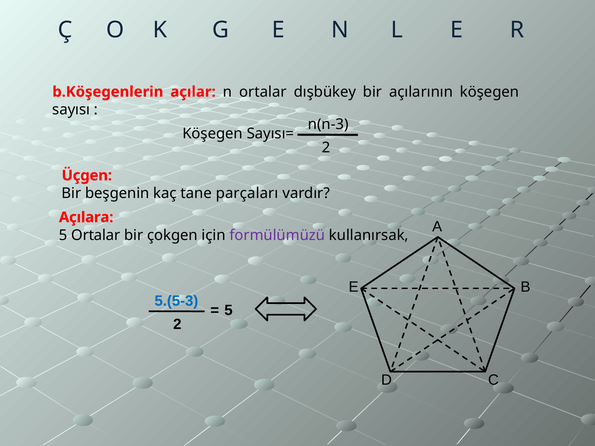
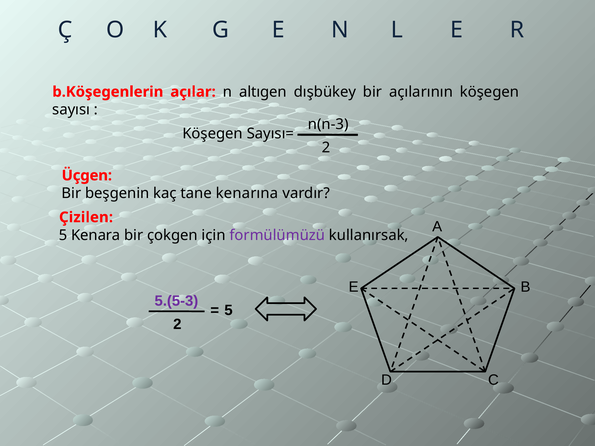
n ortalar: ortalar -> altıgen
parçaları: parçaları -> kenarına
Açılara: Açılara -> Çizilen
5 Ortalar: Ortalar -> Kenara
5.(5-3 colour: blue -> purple
